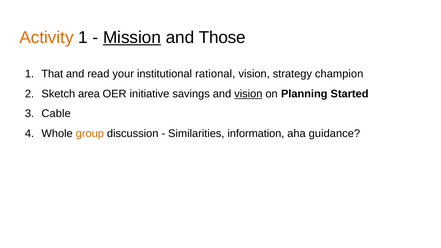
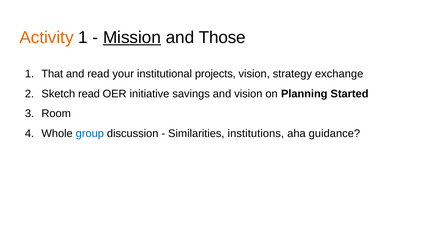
rational: rational -> projects
champion: champion -> exchange
Sketch area: area -> read
vision at (248, 94) underline: present -> none
Cable: Cable -> Room
group colour: orange -> blue
information: information -> institutions
